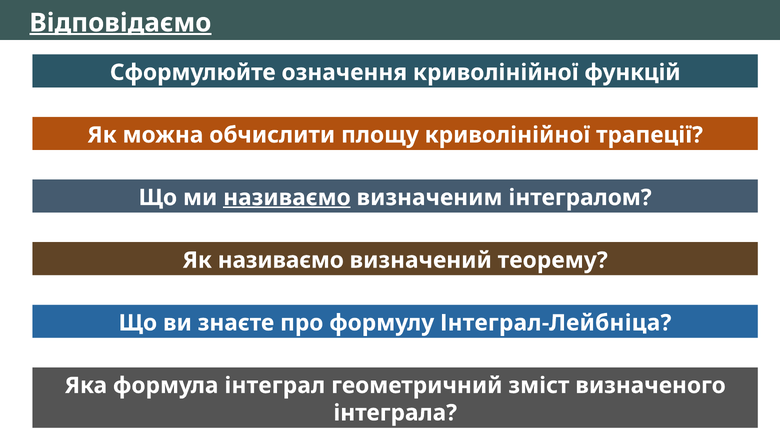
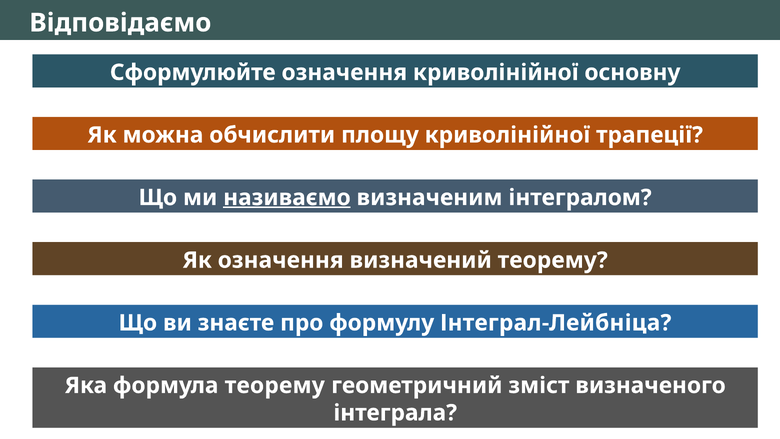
Відповідаємо underline: present -> none
функцій: функцій -> основну
Як називаємо: називаємо -> означення
формула інтеграл: інтеграл -> теорему
